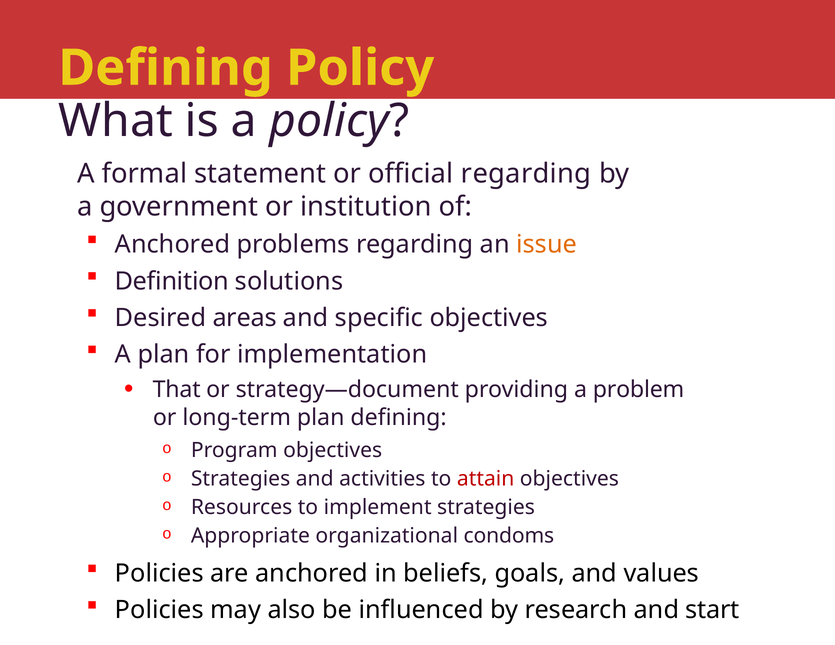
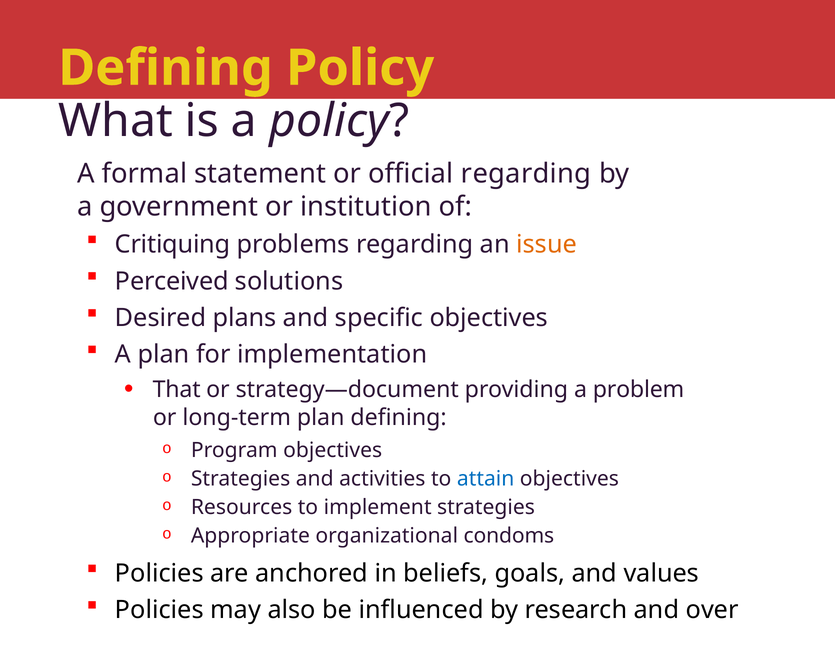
Anchored at (173, 245): Anchored -> Critiquing
Definition: Definition -> Perceived
areas: areas -> plans
attain colour: red -> blue
start: start -> over
